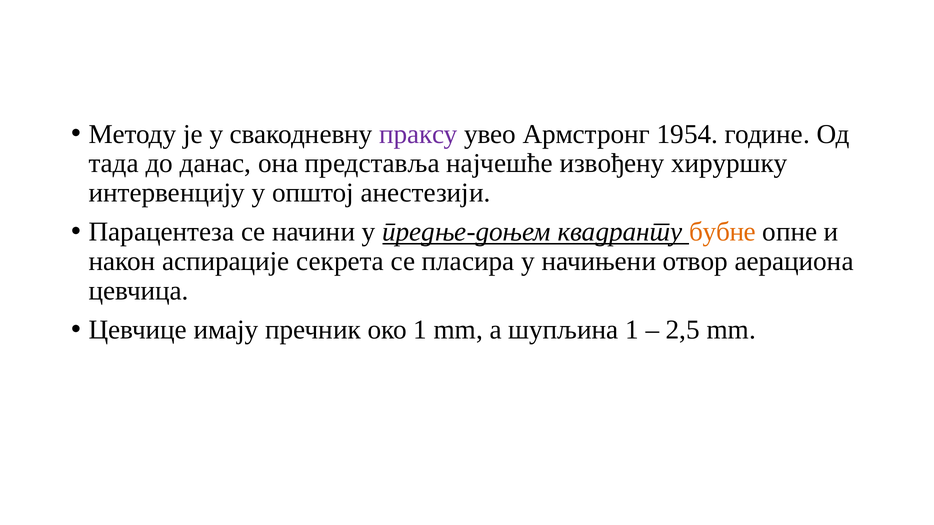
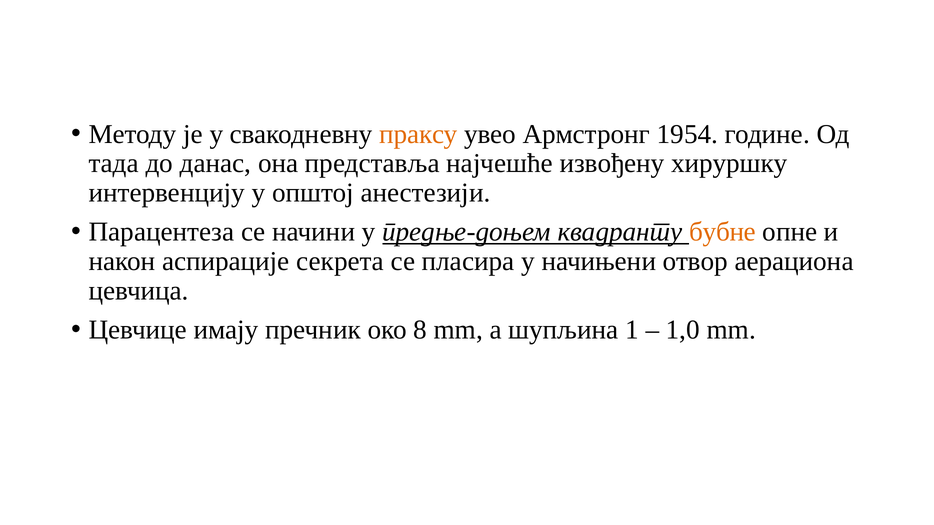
праксу colour: purple -> orange
око 1: 1 -> 8
2,5: 2,5 -> 1,0
